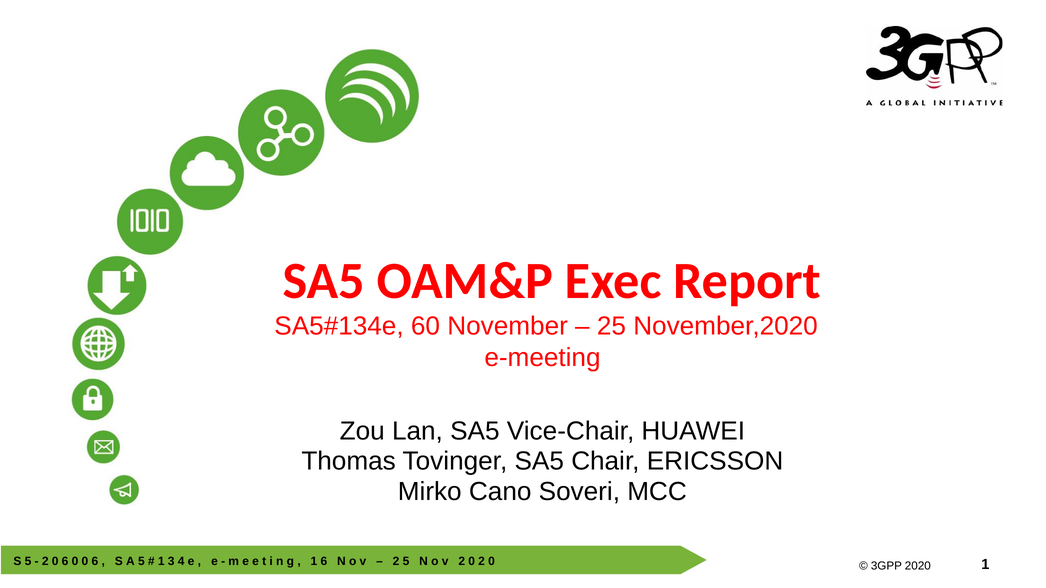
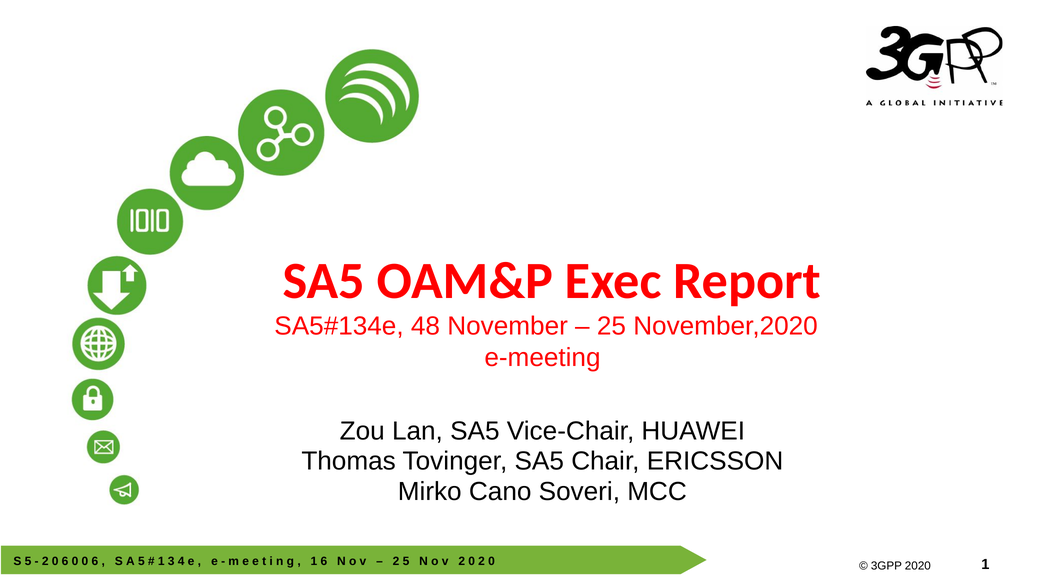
60: 60 -> 48
